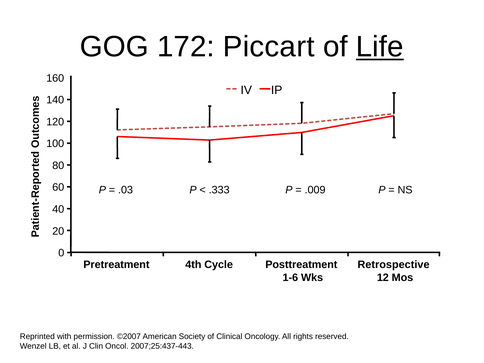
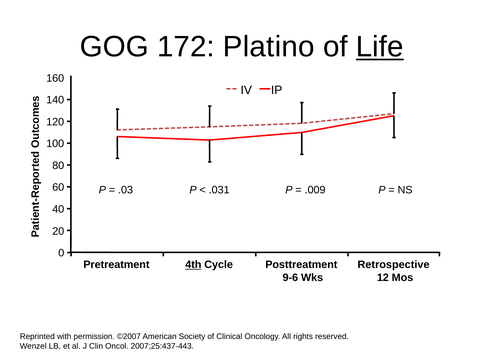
Piccart: Piccart -> Platino
.333: .333 -> .031
4th underline: none -> present
1-6: 1-6 -> 9-6
